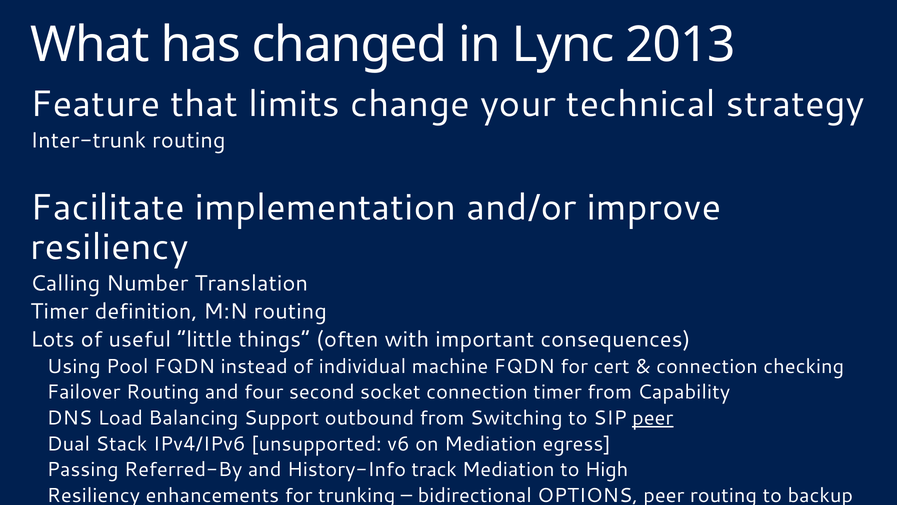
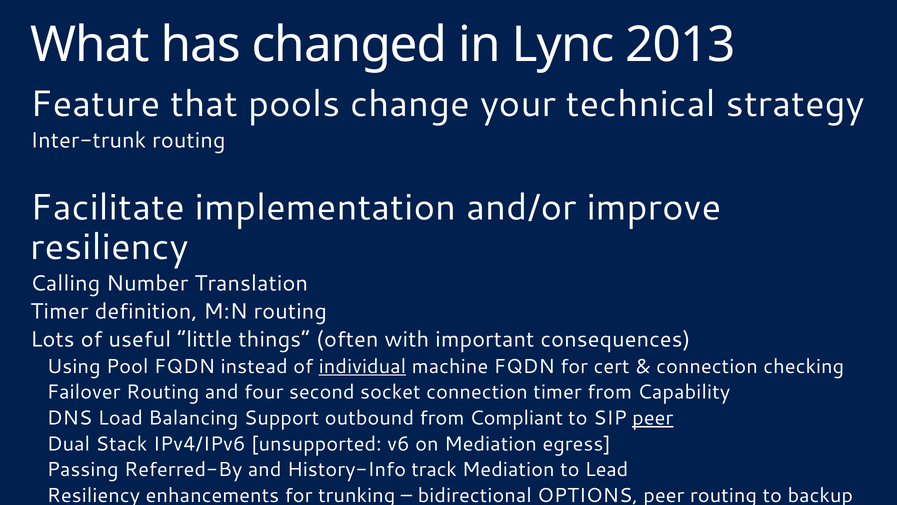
that limits: limits -> pools
individual underline: none -> present
Switching: Switching -> Compliant
High: High -> Lead
